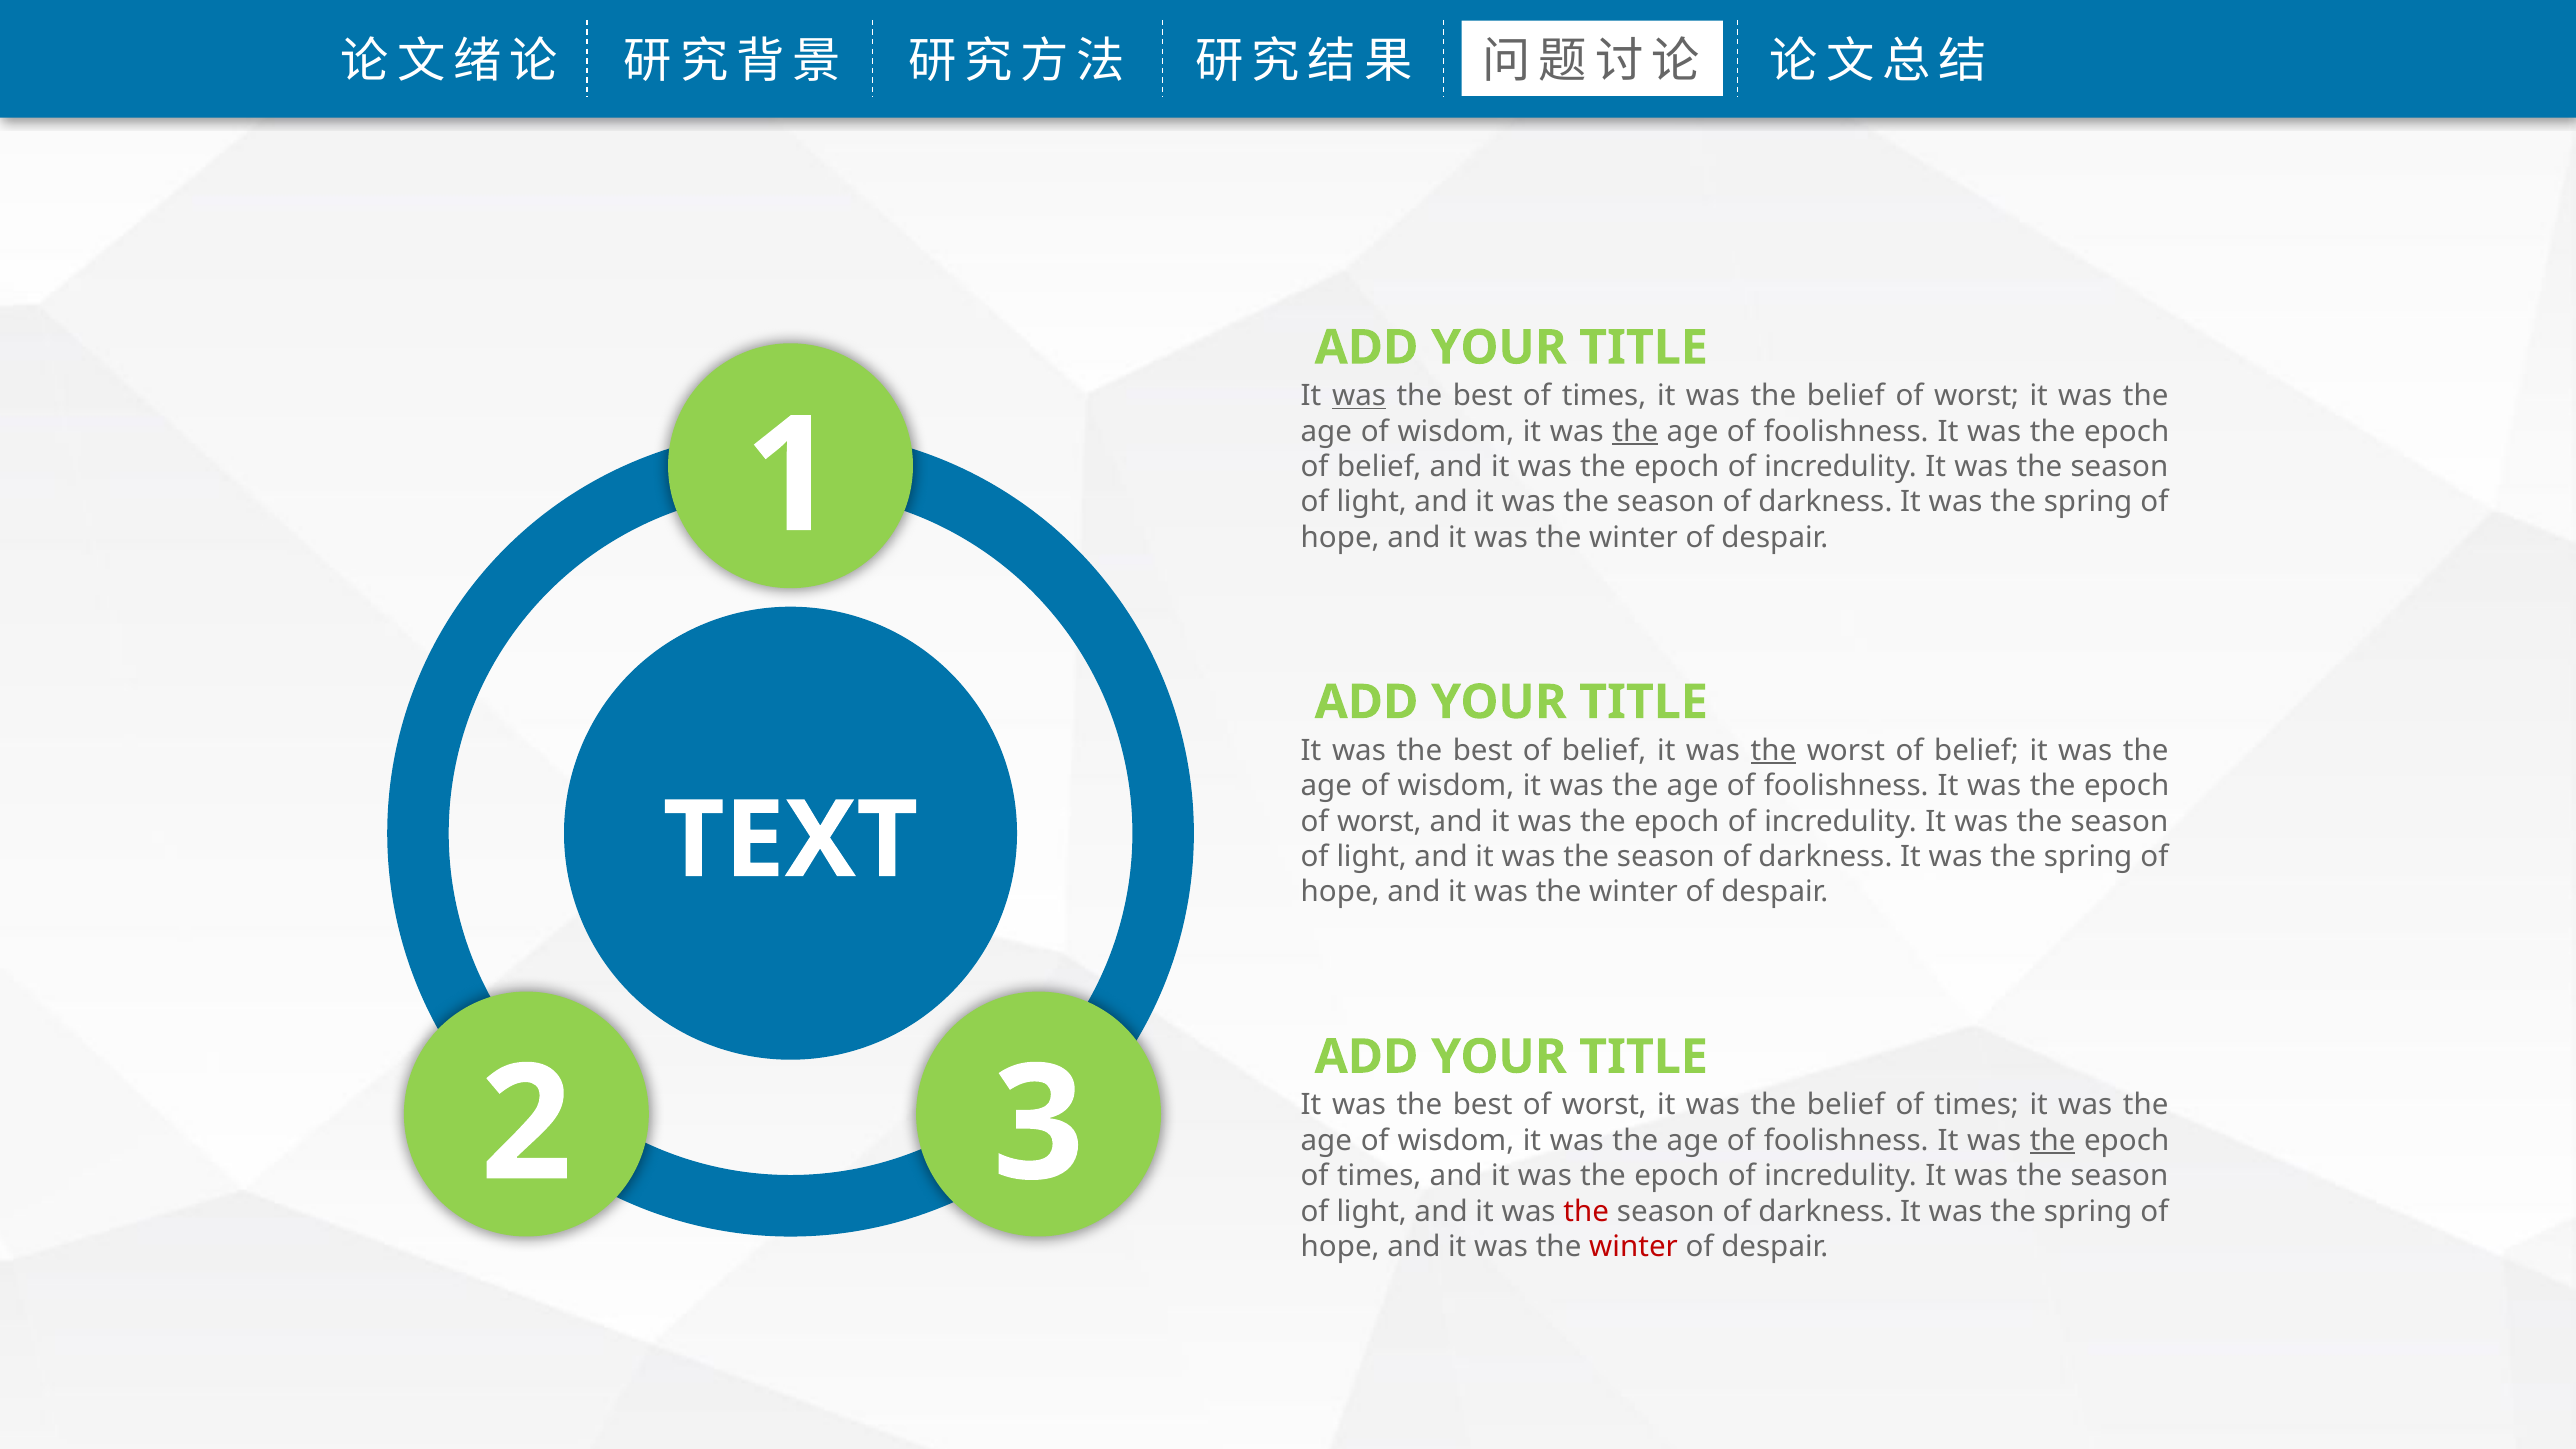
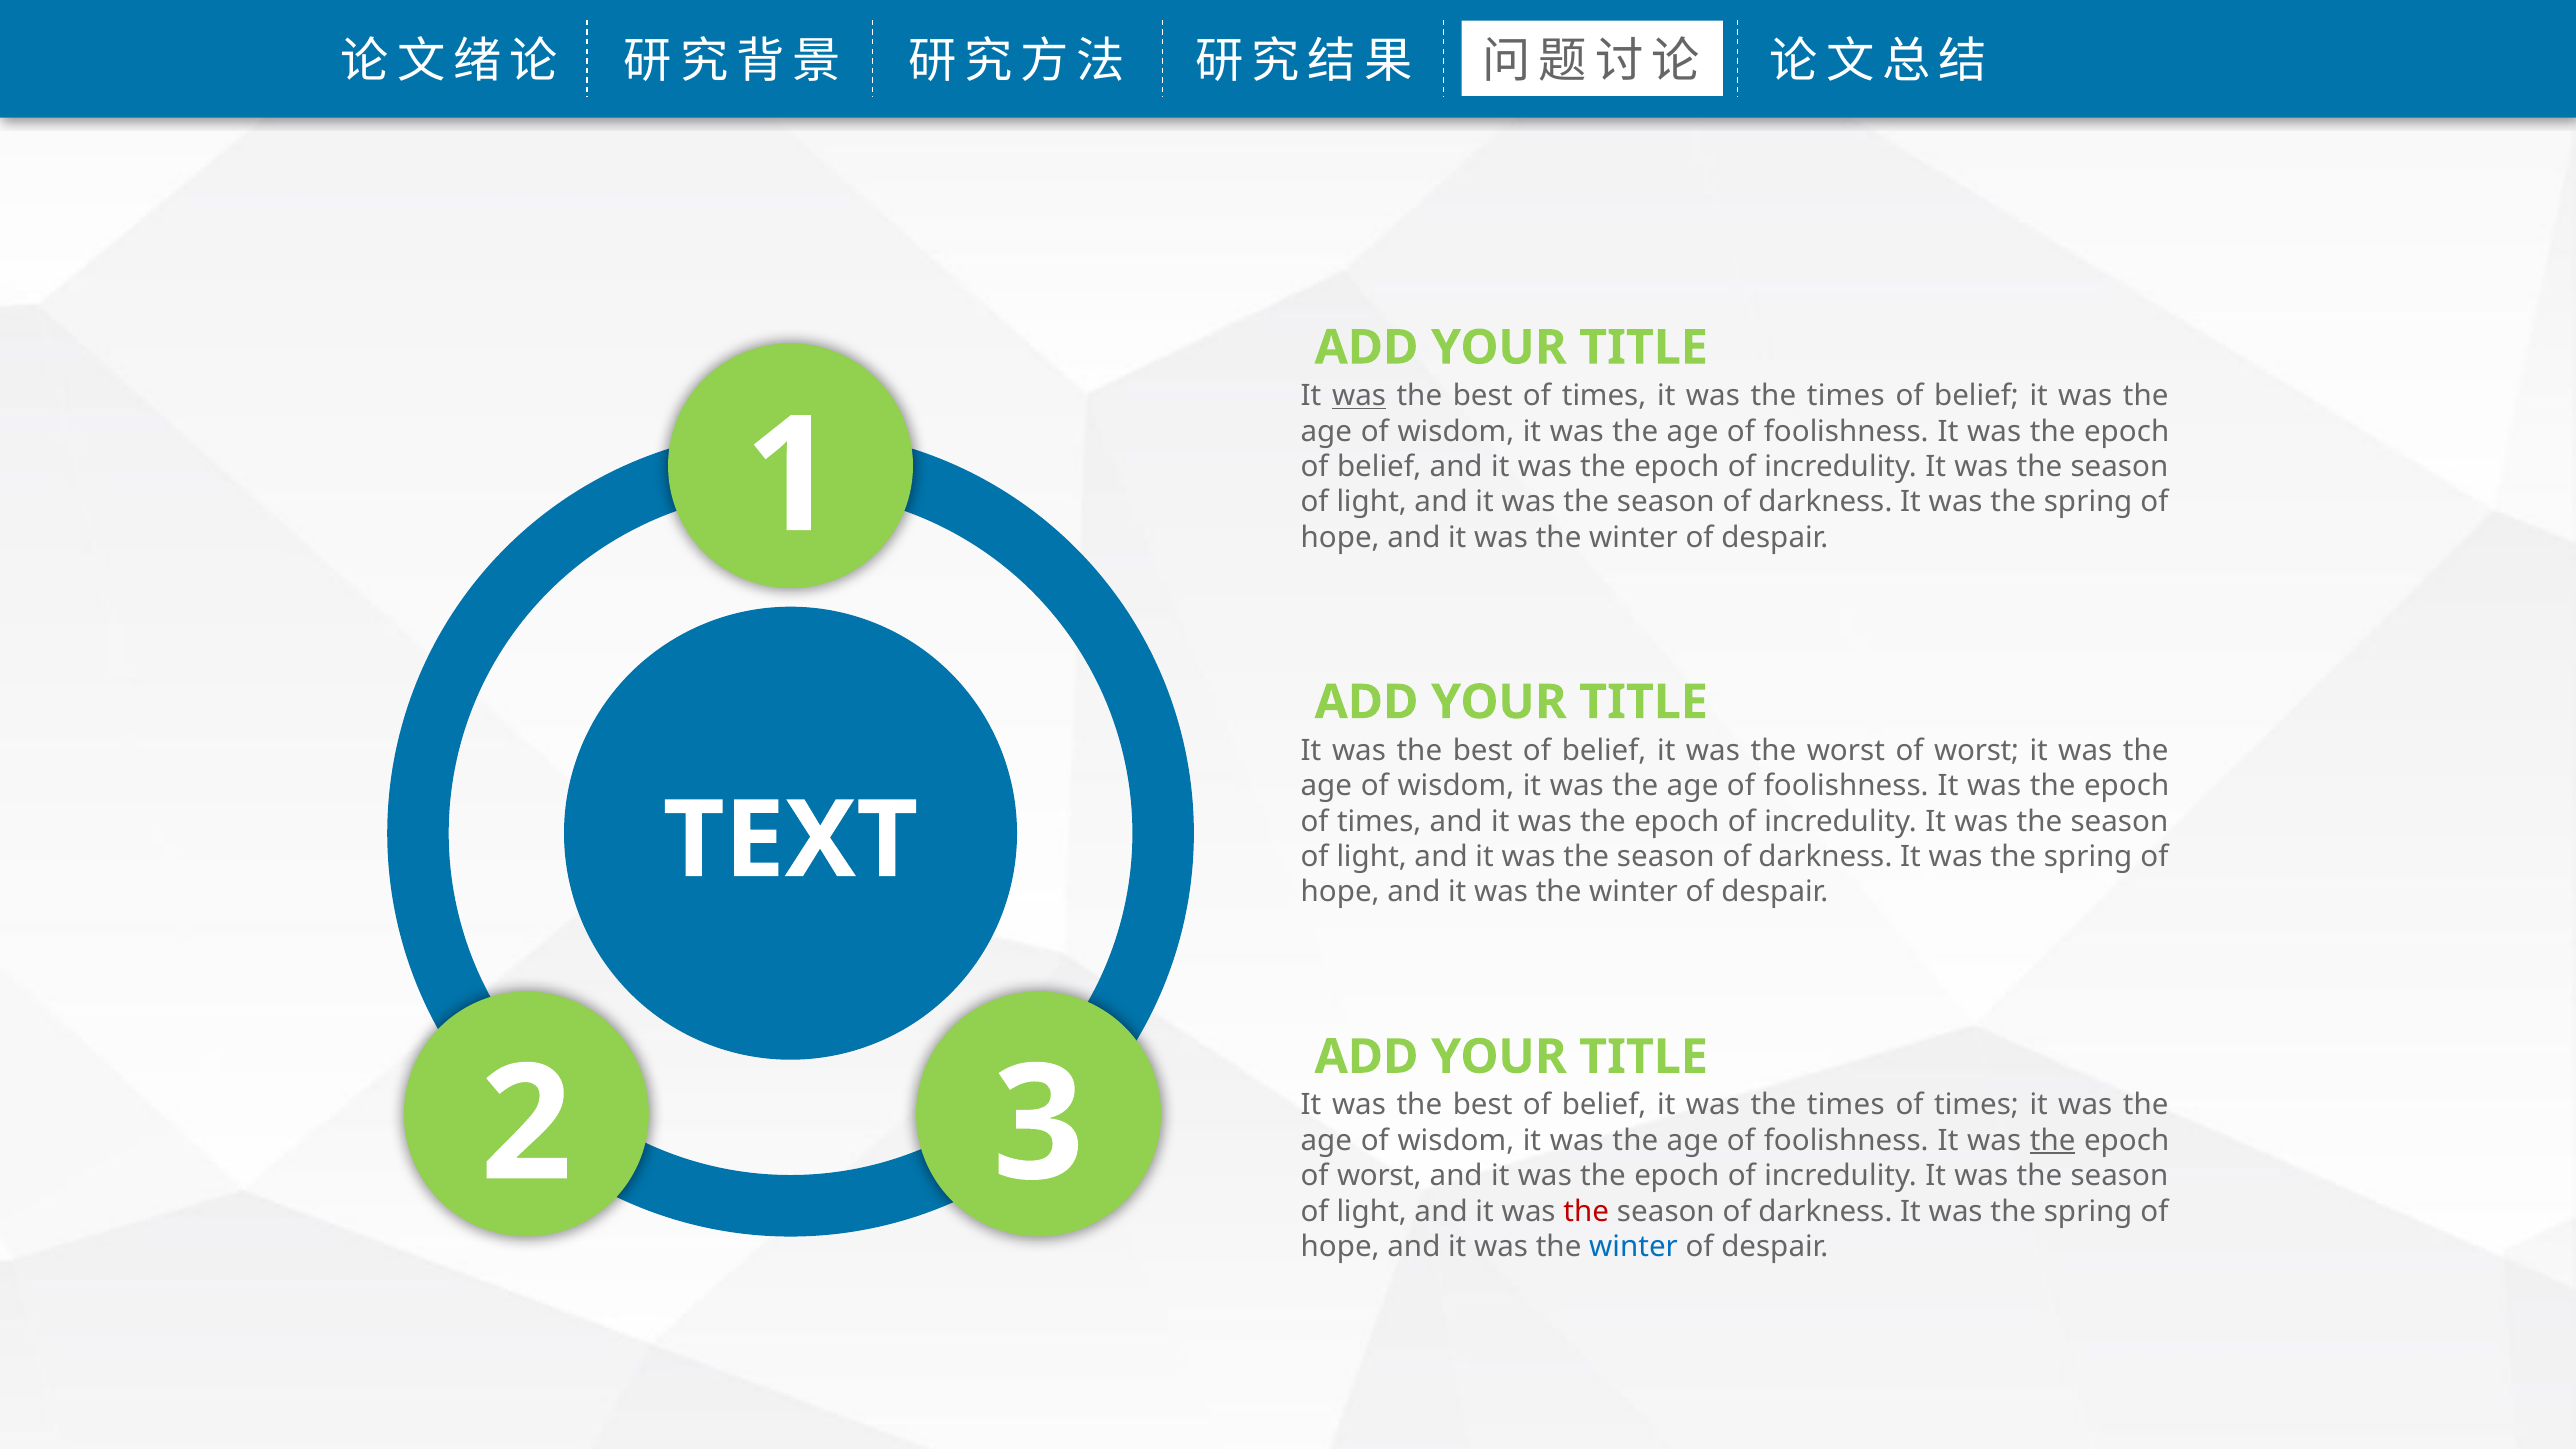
belief at (1846, 396): belief -> times
worst at (1977, 396): worst -> belief
the at (1635, 431) underline: present -> none
the at (1773, 750) underline: present -> none
worst of belief: belief -> worst
worst at (1379, 821): worst -> times
worst at (1604, 1105): worst -> belief
belief at (1846, 1105): belief -> times
times at (1379, 1176): times -> worst
winter at (1634, 1247) colour: red -> blue
